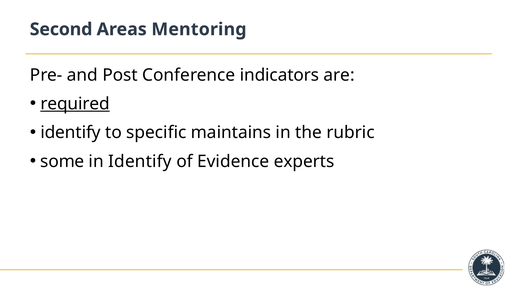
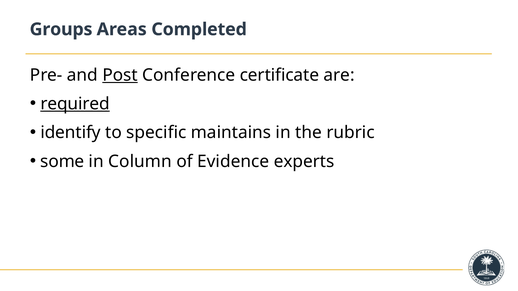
Second: Second -> Groups
Mentoring: Mentoring -> Completed
Post underline: none -> present
indicators: indicators -> certificate
in Identify: Identify -> Column
